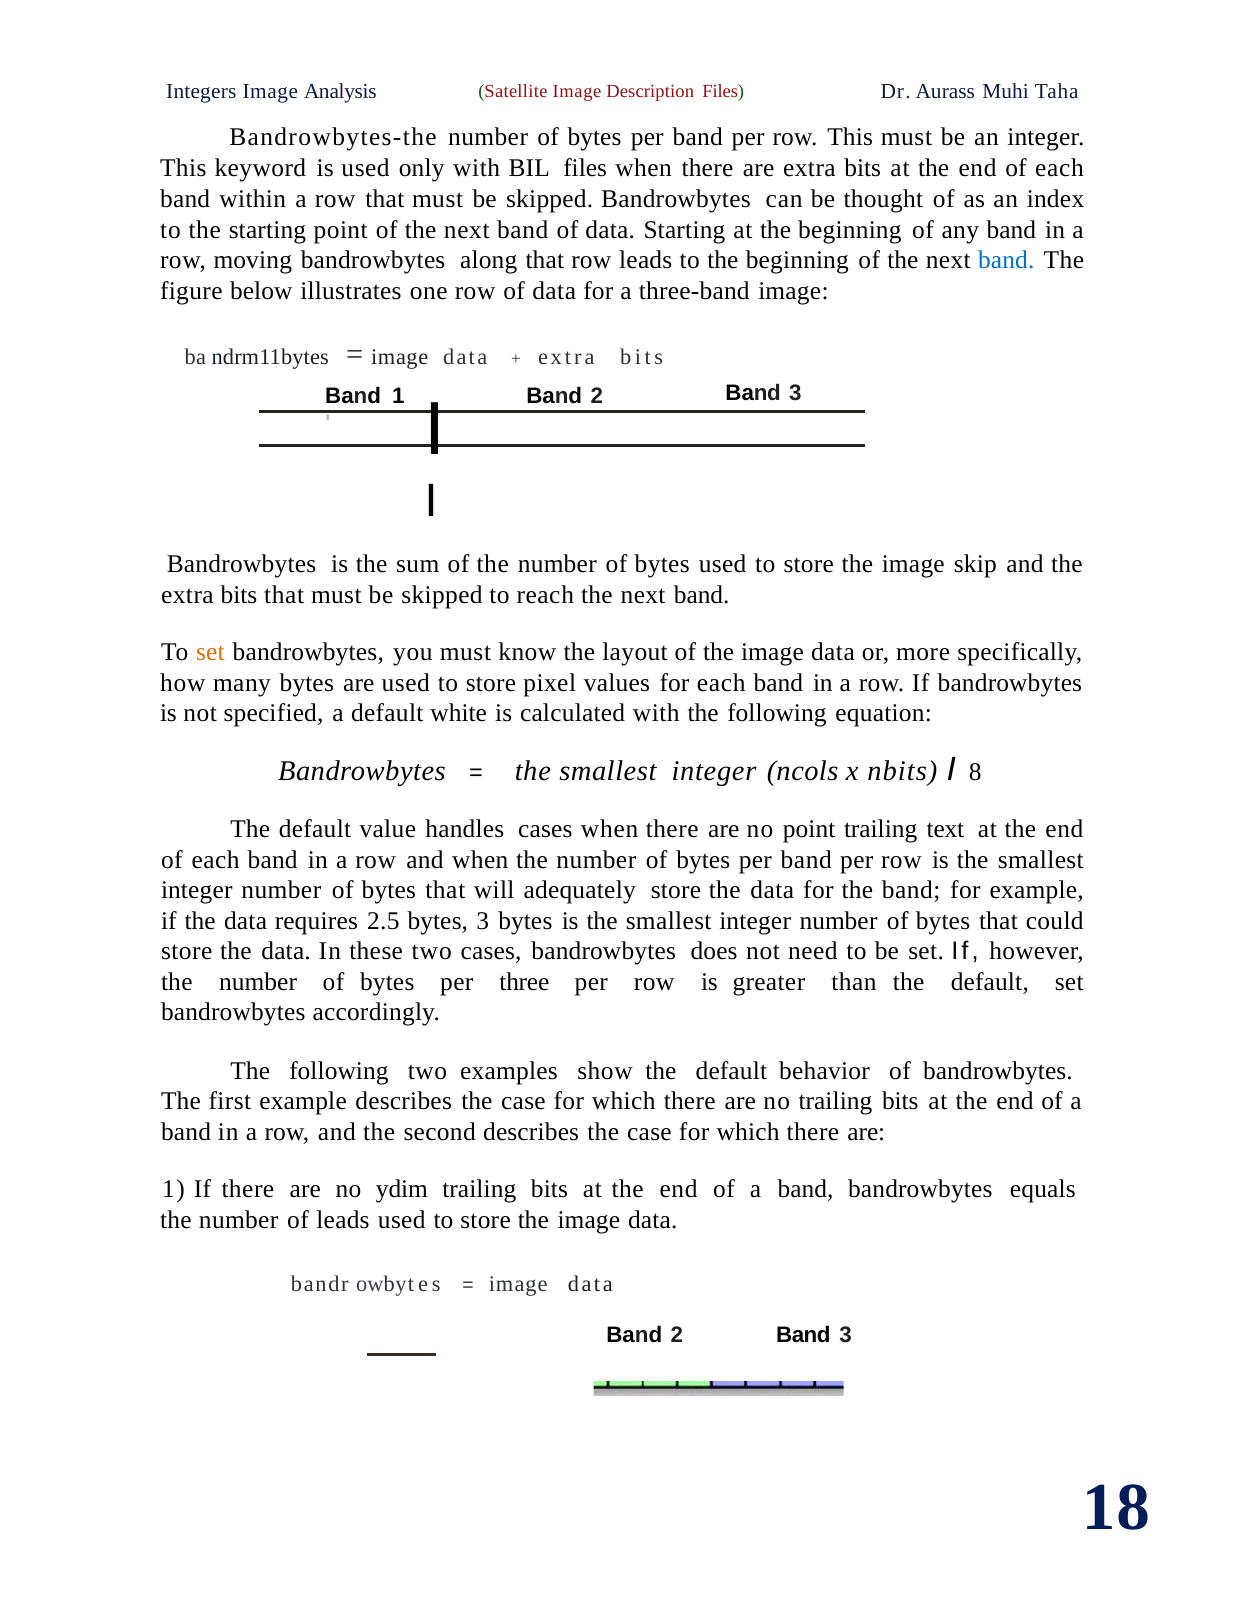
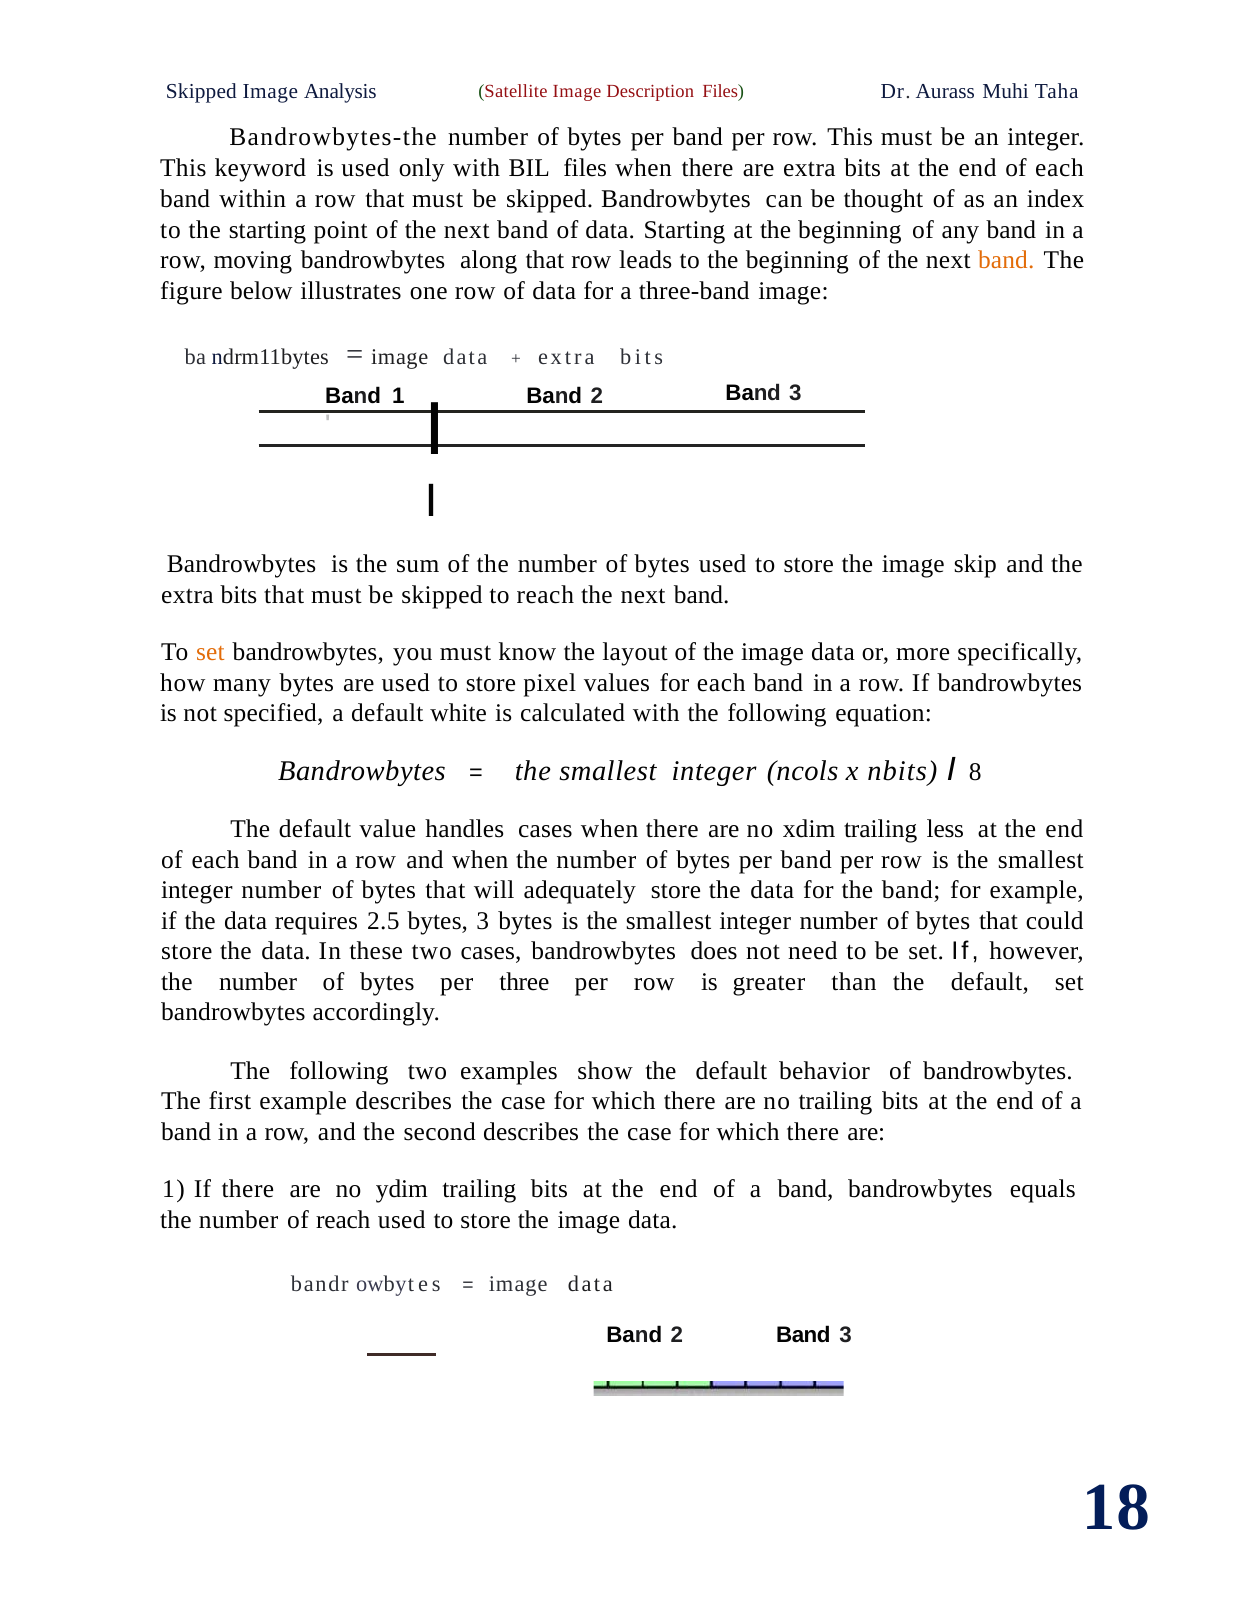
Integers at (201, 92): Integers -> Skipped
band at (1006, 260) colour: blue -> orange
no point: point -> xdim
text: text -> less
of leads: leads -> reach
